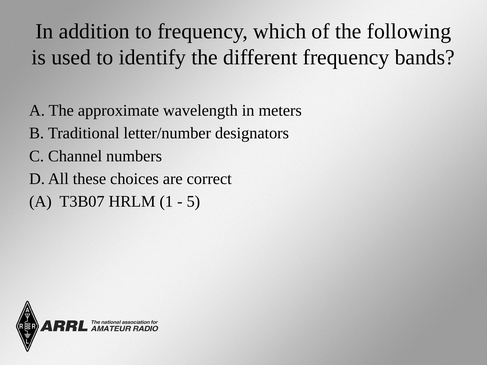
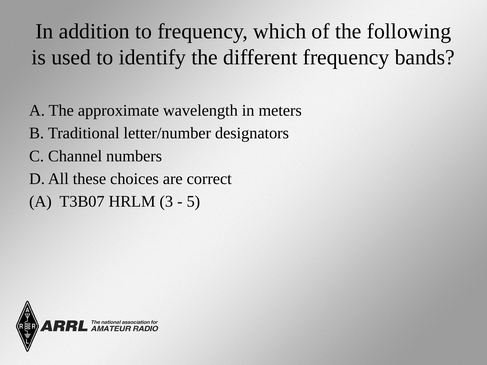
1: 1 -> 3
